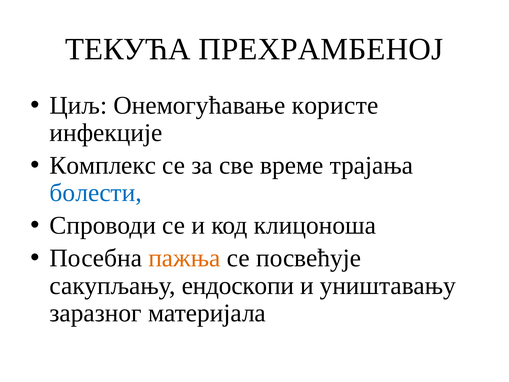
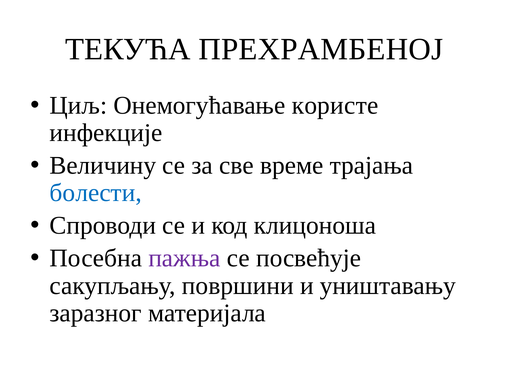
Комплекс: Комплекс -> Величину
пажња colour: orange -> purple
ендоскопи: ендоскопи -> површини
